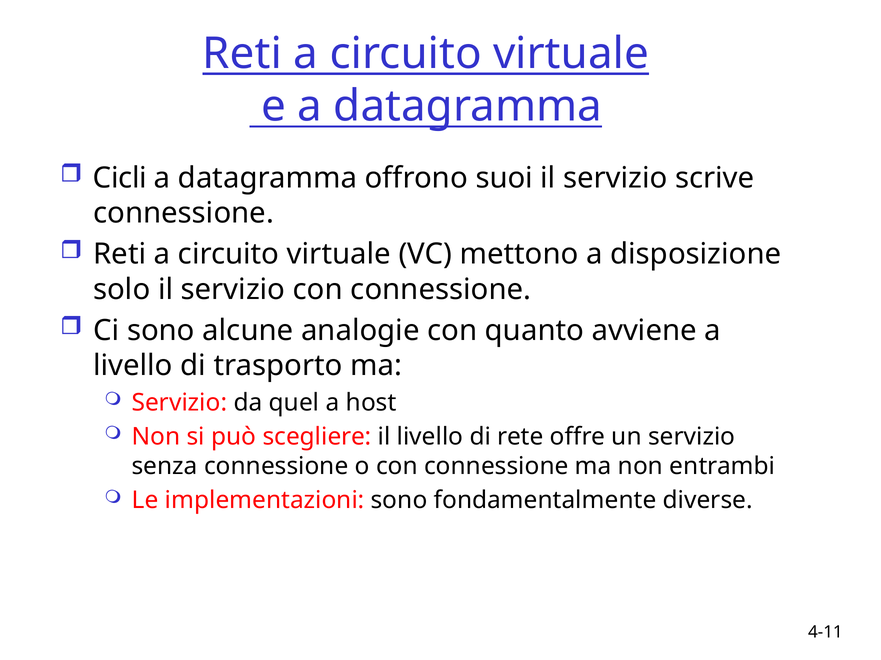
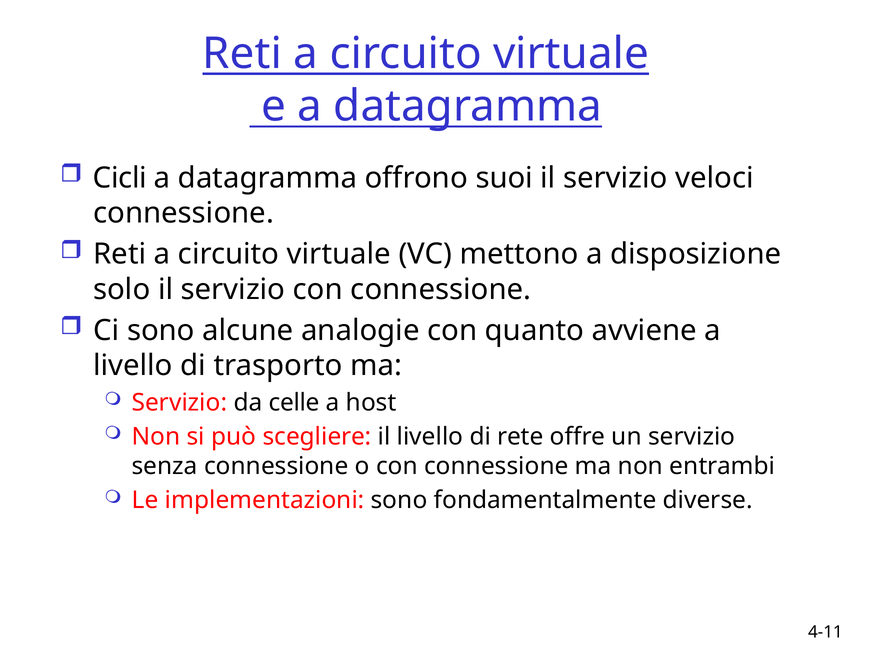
scrive: scrive -> veloci
quel: quel -> celle
